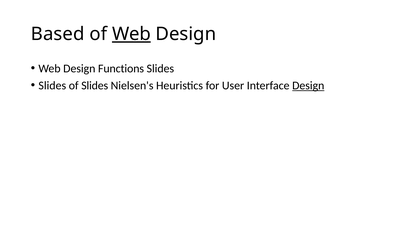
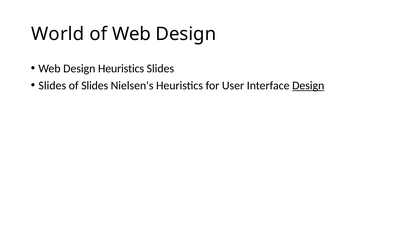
Based: Based -> World
Web at (131, 34) underline: present -> none
Design Functions: Functions -> Heuristics
